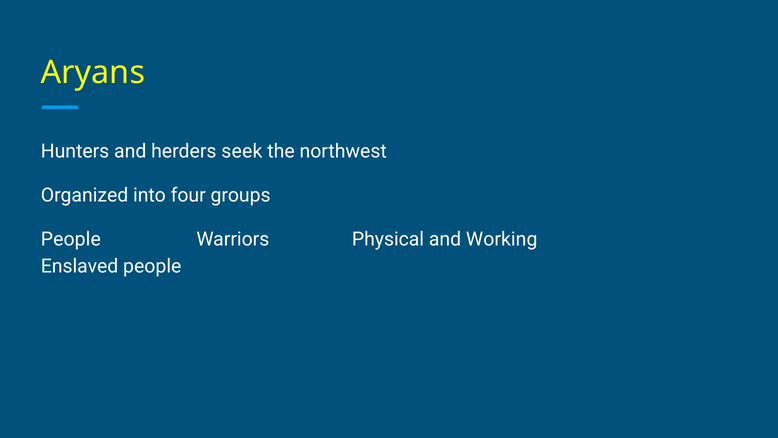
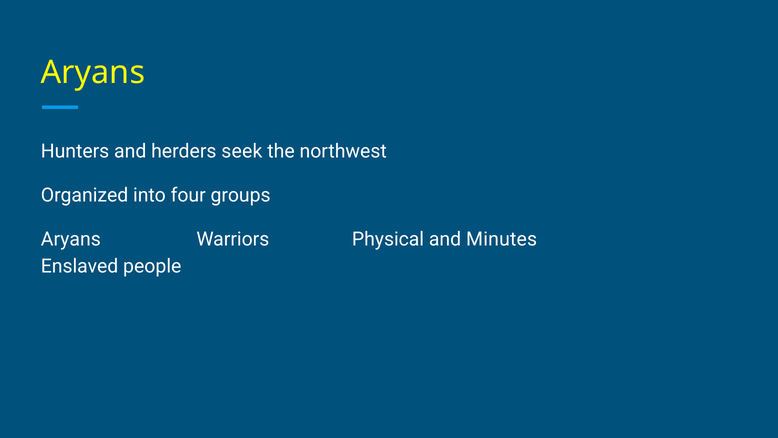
People at (71, 239): People -> Aryans
Working: Working -> Minutes
